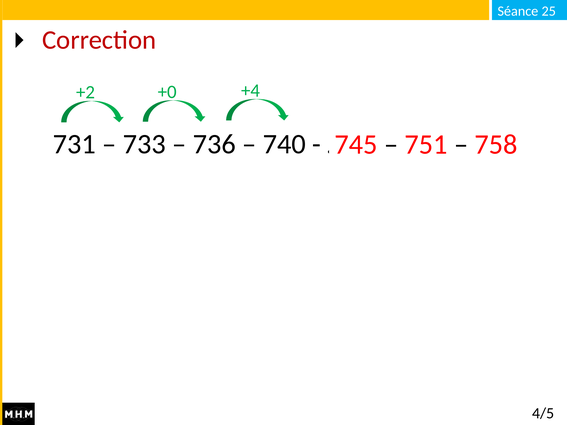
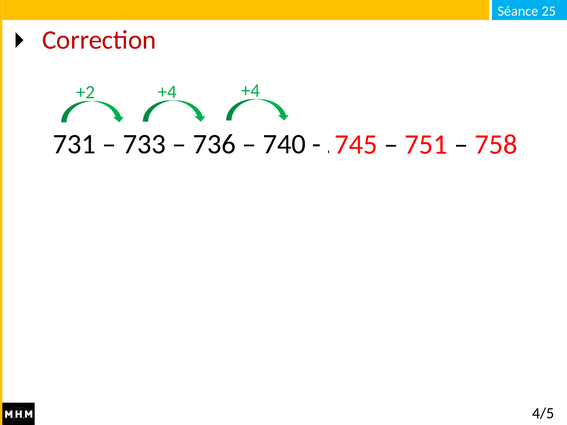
+2 +0: +0 -> +4
